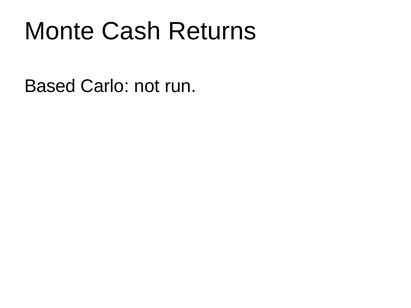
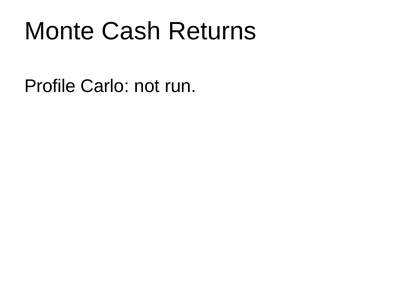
Based: Based -> Profile
